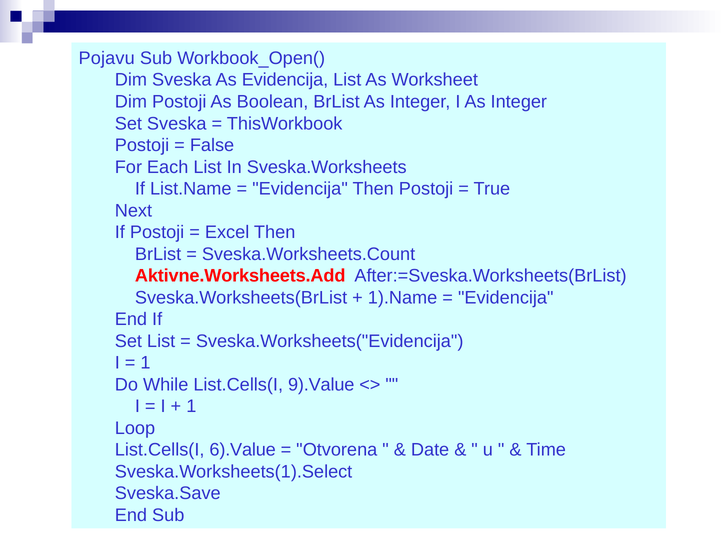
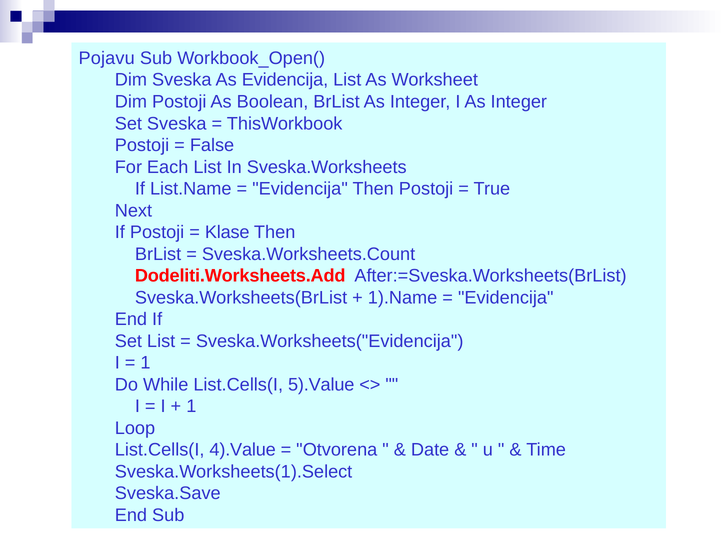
Excel: Excel -> Klase
Aktivne.Worksheets.Add: Aktivne.Worksheets.Add -> Dodeliti.Worksheets.Add
9).Value: 9).Value -> 5).Value
6).Value: 6).Value -> 4).Value
